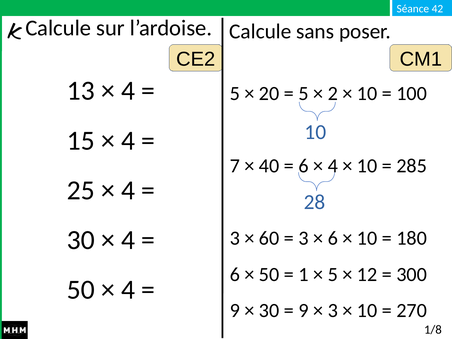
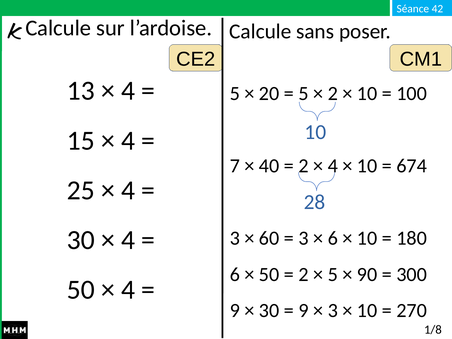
6 at (303, 166): 6 -> 2
285: 285 -> 674
1 at (303, 274): 1 -> 2
12: 12 -> 90
